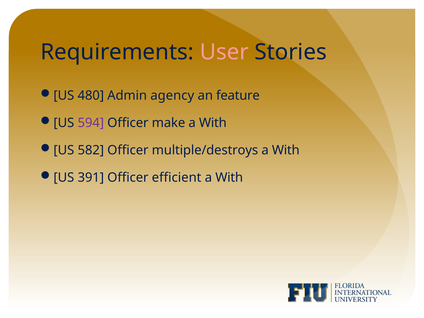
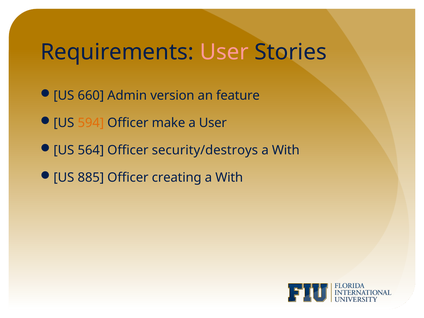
480: 480 -> 660
agency: agency -> version
594 colour: purple -> orange
With at (213, 123): With -> User
582: 582 -> 564
multiple/destroys: multiple/destroys -> security/destroys
391: 391 -> 885
efficient: efficient -> creating
